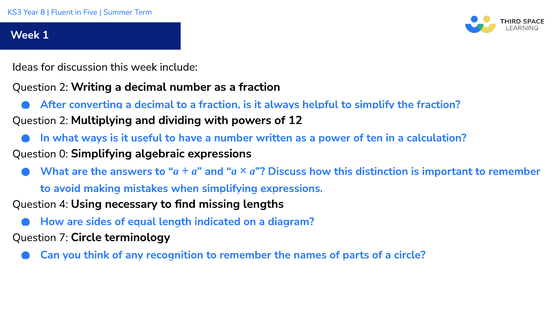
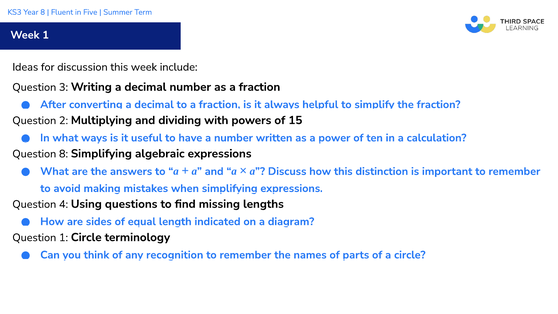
2 at (64, 87): 2 -> 3
12: 12 -> 15
Question 0: 0 -> 8
necessary: necessary -> questions
Question 7: 7 -> 1
